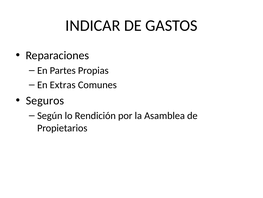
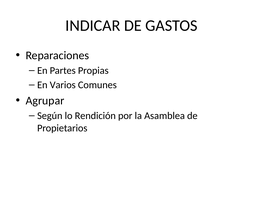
Extras: Extras -> Varios
Seguros: Seguros -> Agrupar
